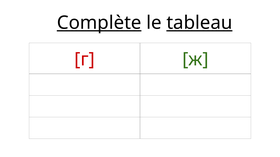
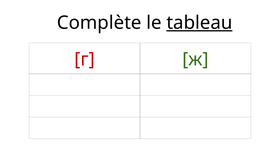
Complète underline: present -> none
